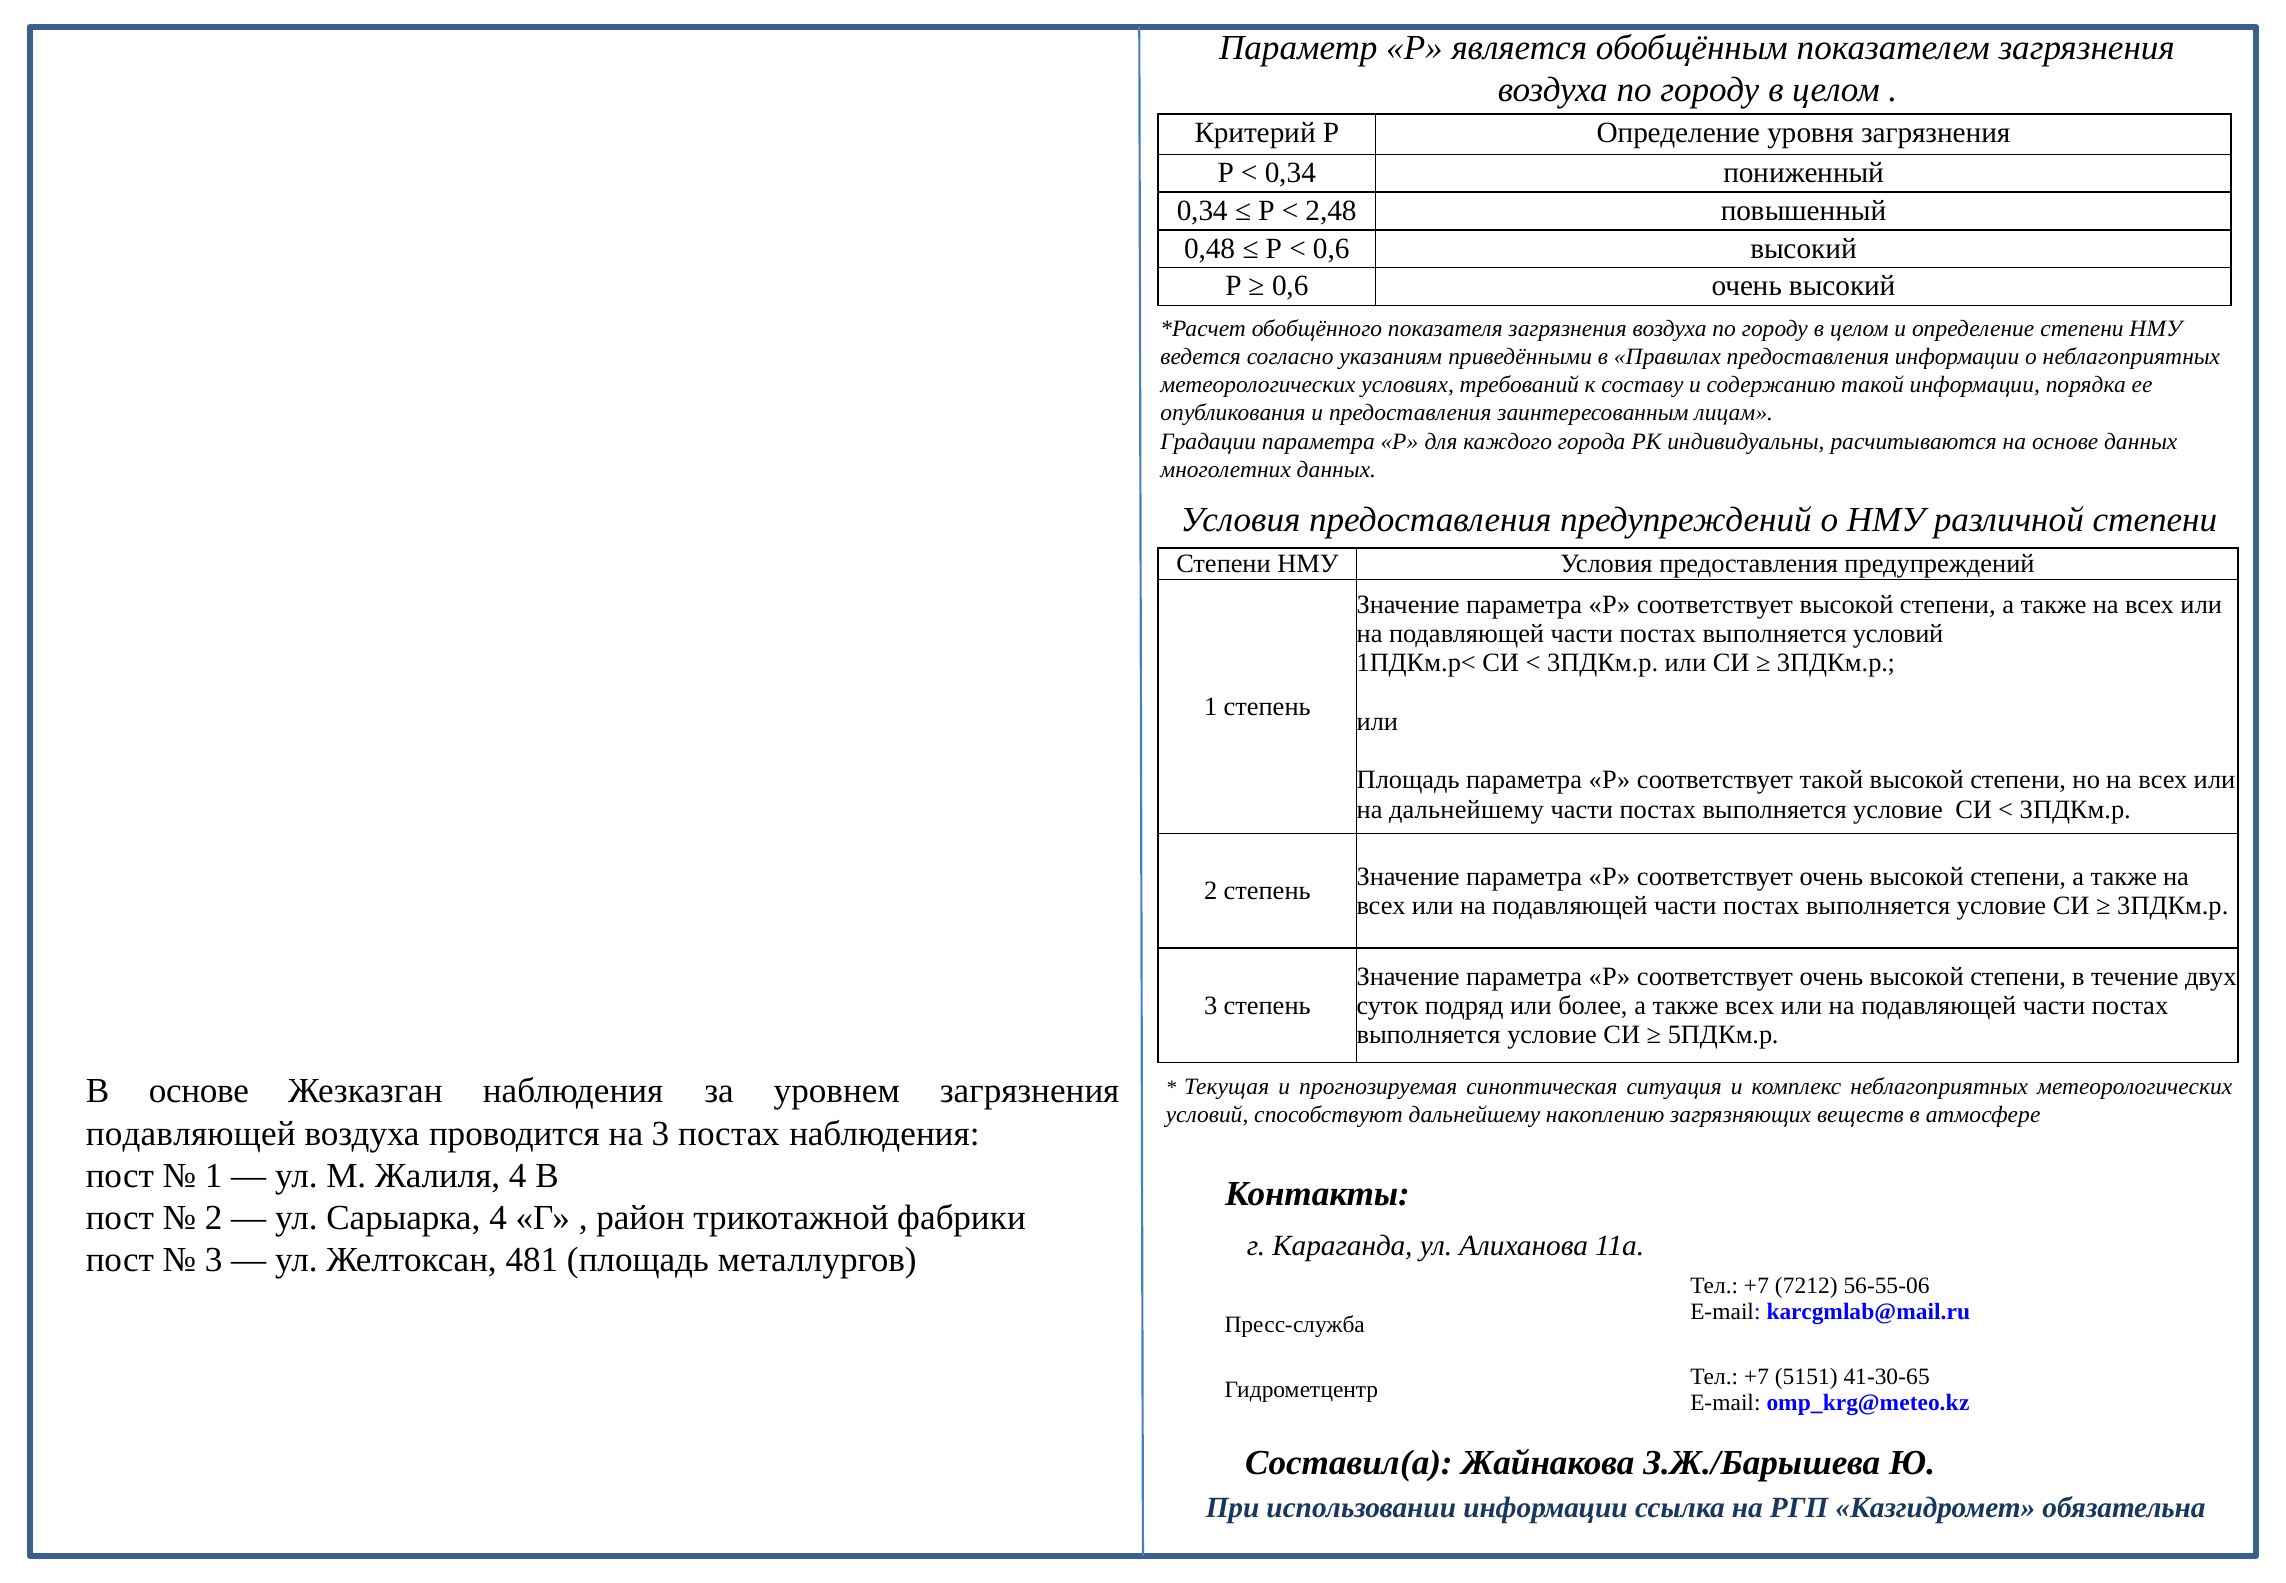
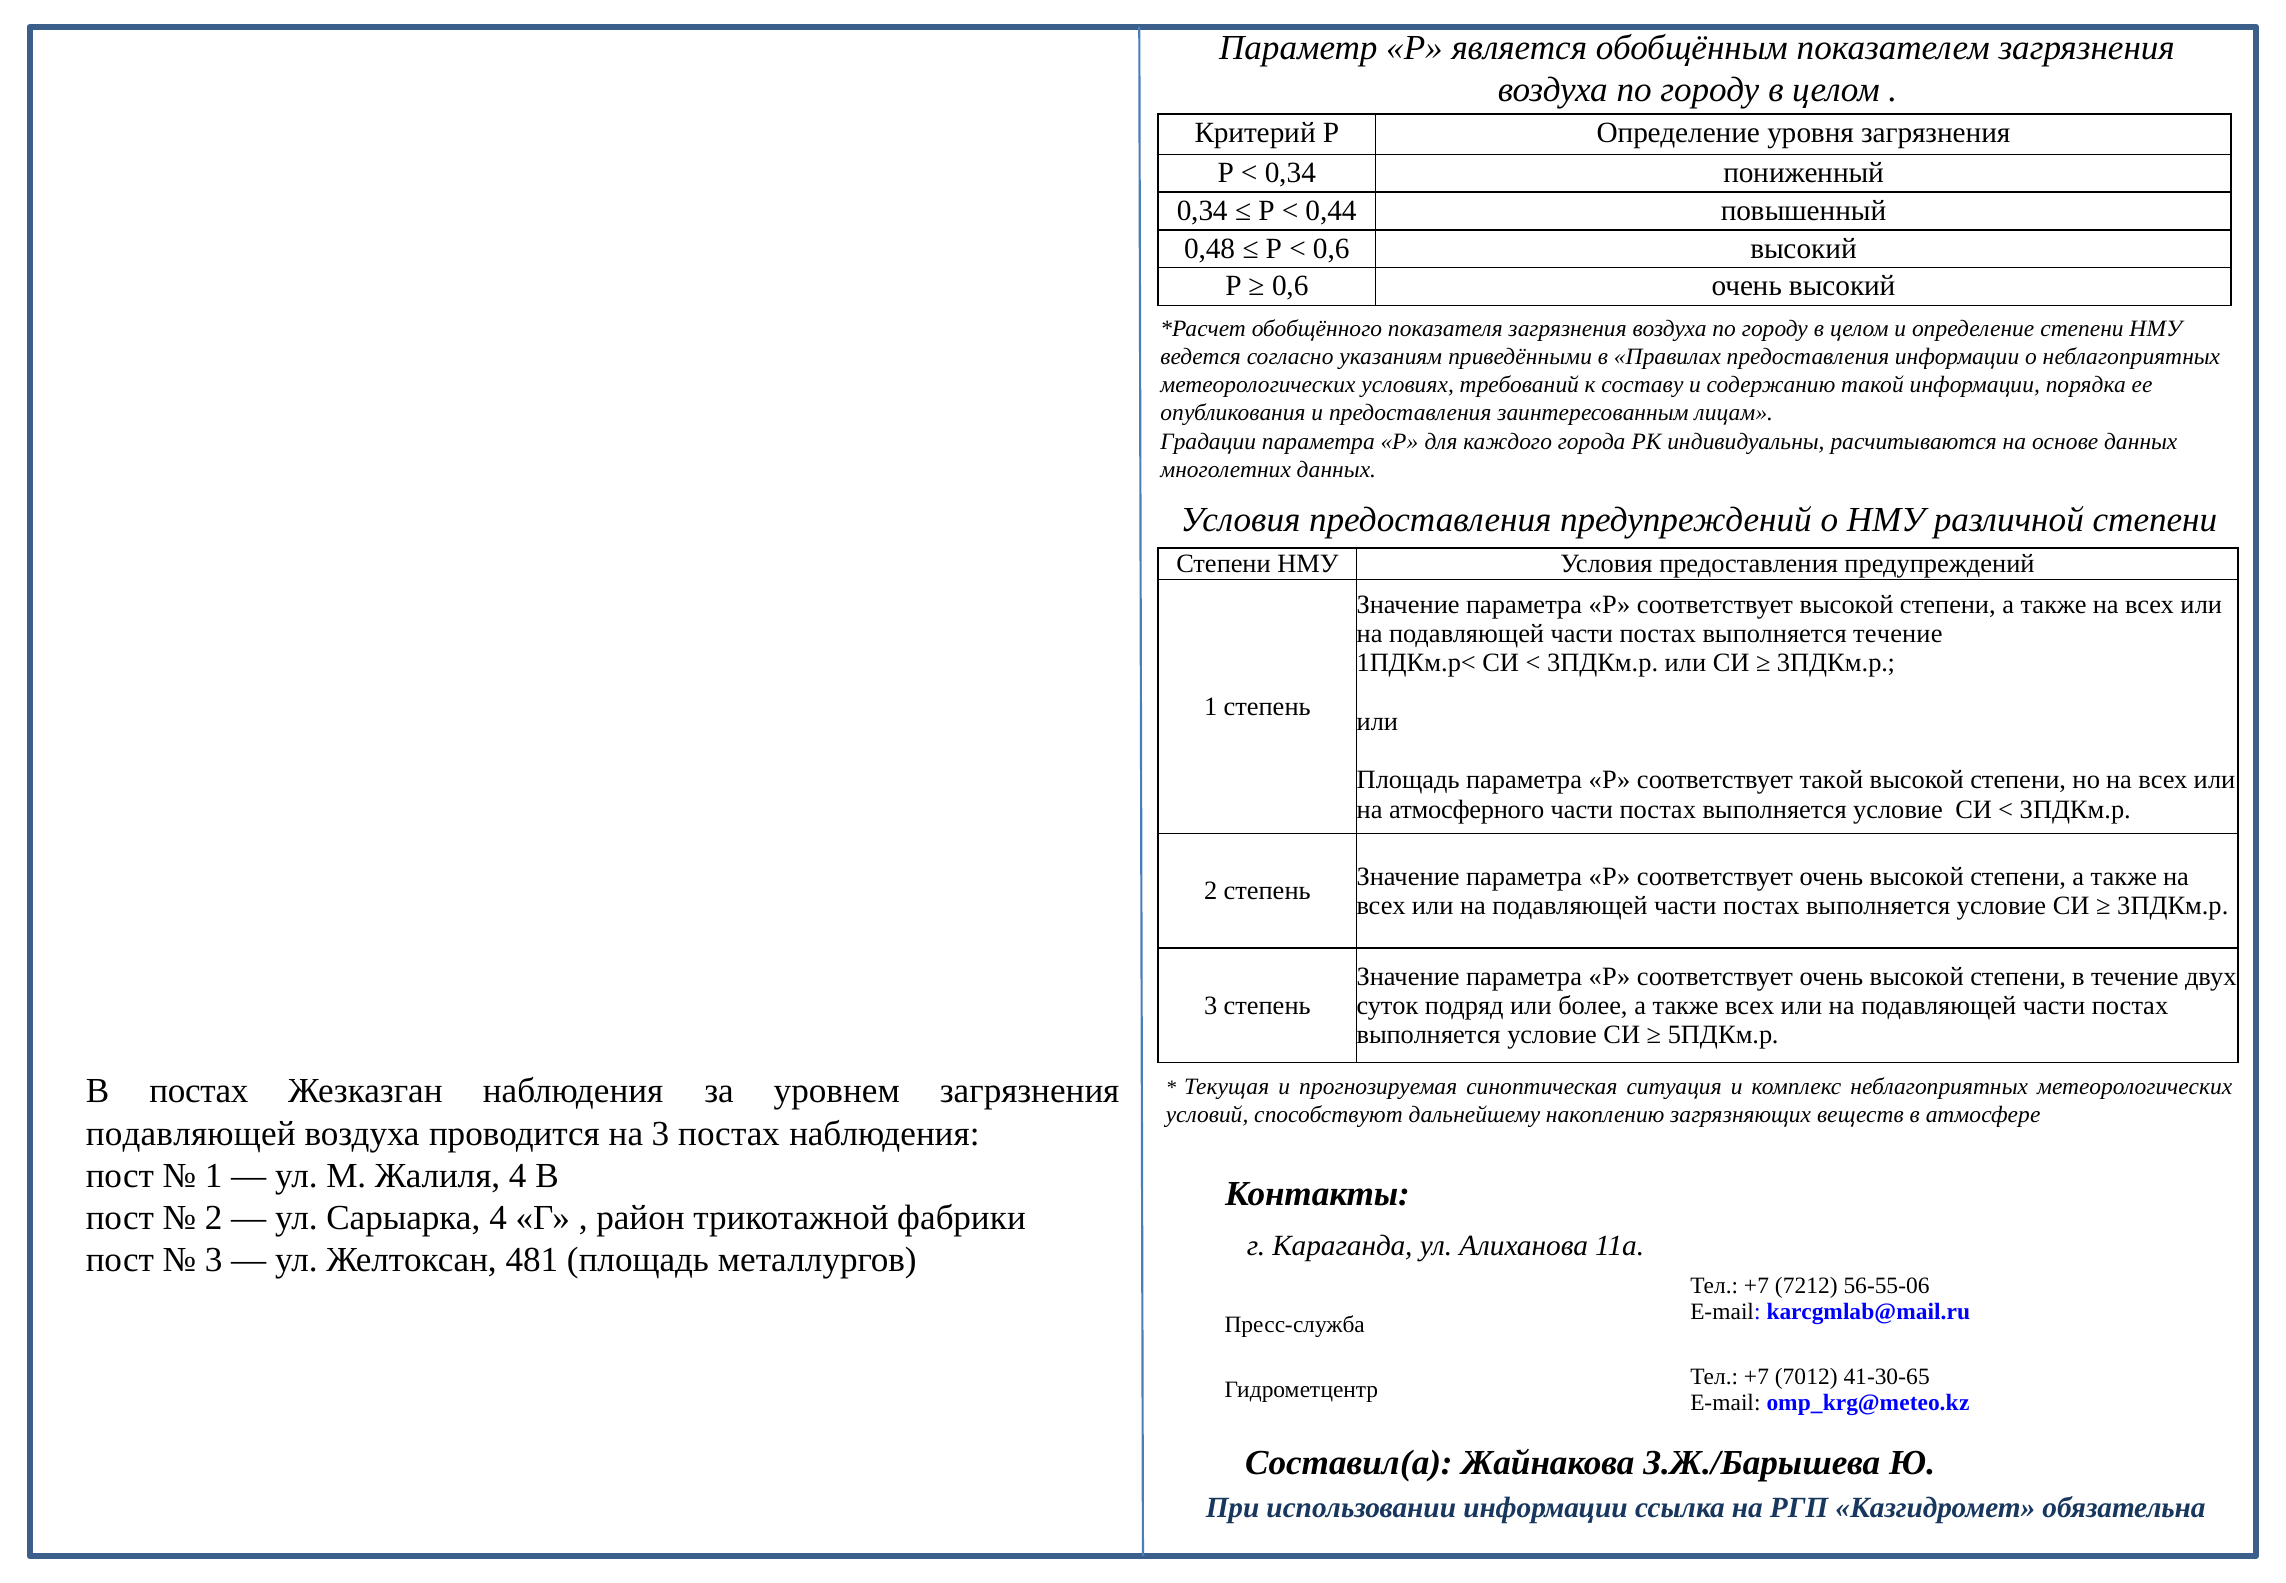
2,48: 2,48 -> 0,44
выполняется условий: условий -> течение
на дальнейшему: дальнейшему -> атмосферного
В основе: основе -> постах
5151: 5151 -> 7012
